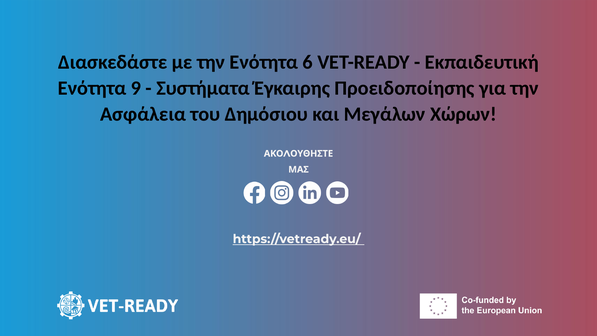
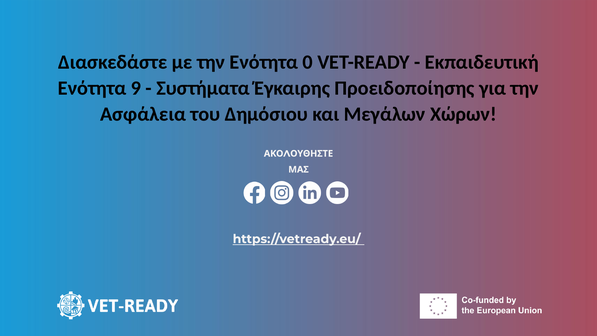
6: 6 -> 0
